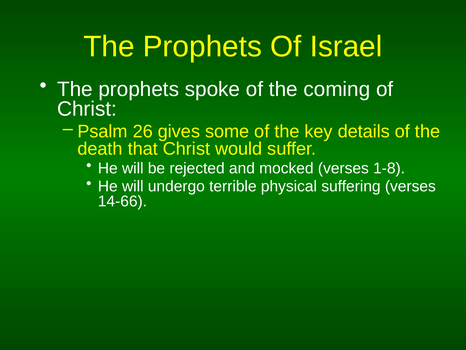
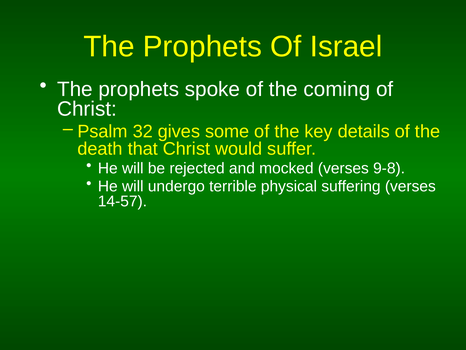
26: 26 -> 32
1-8: 1-8 -> 9-8
14-66: 14-66 -> 14-57
